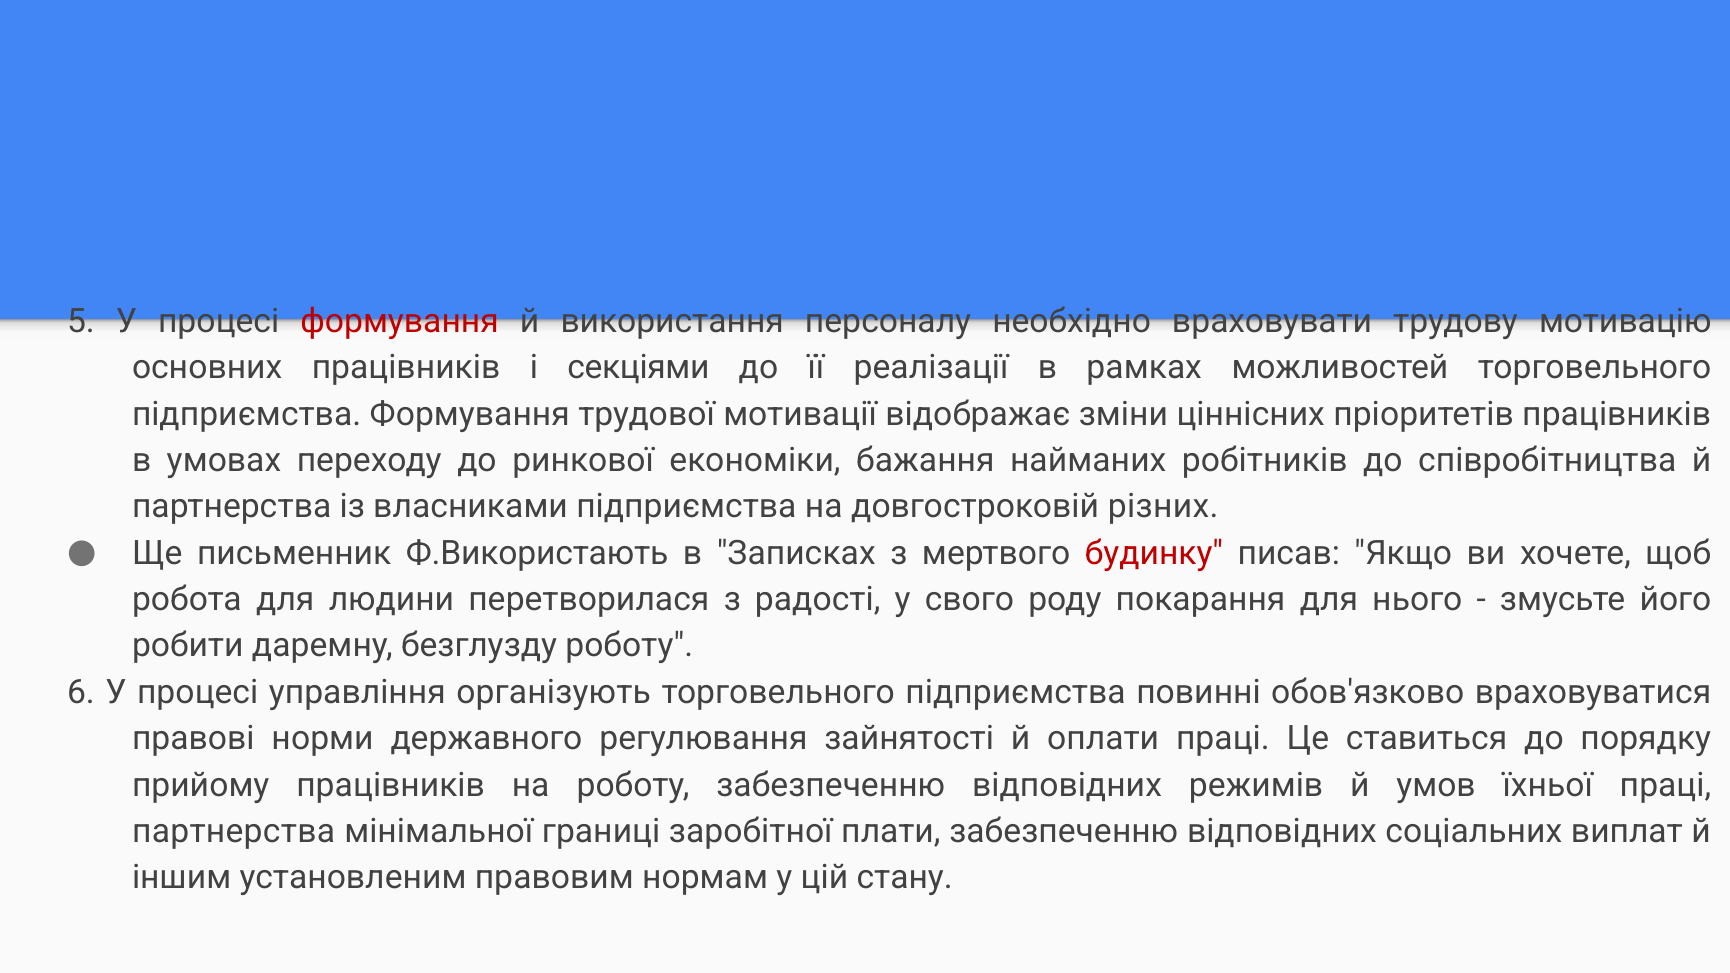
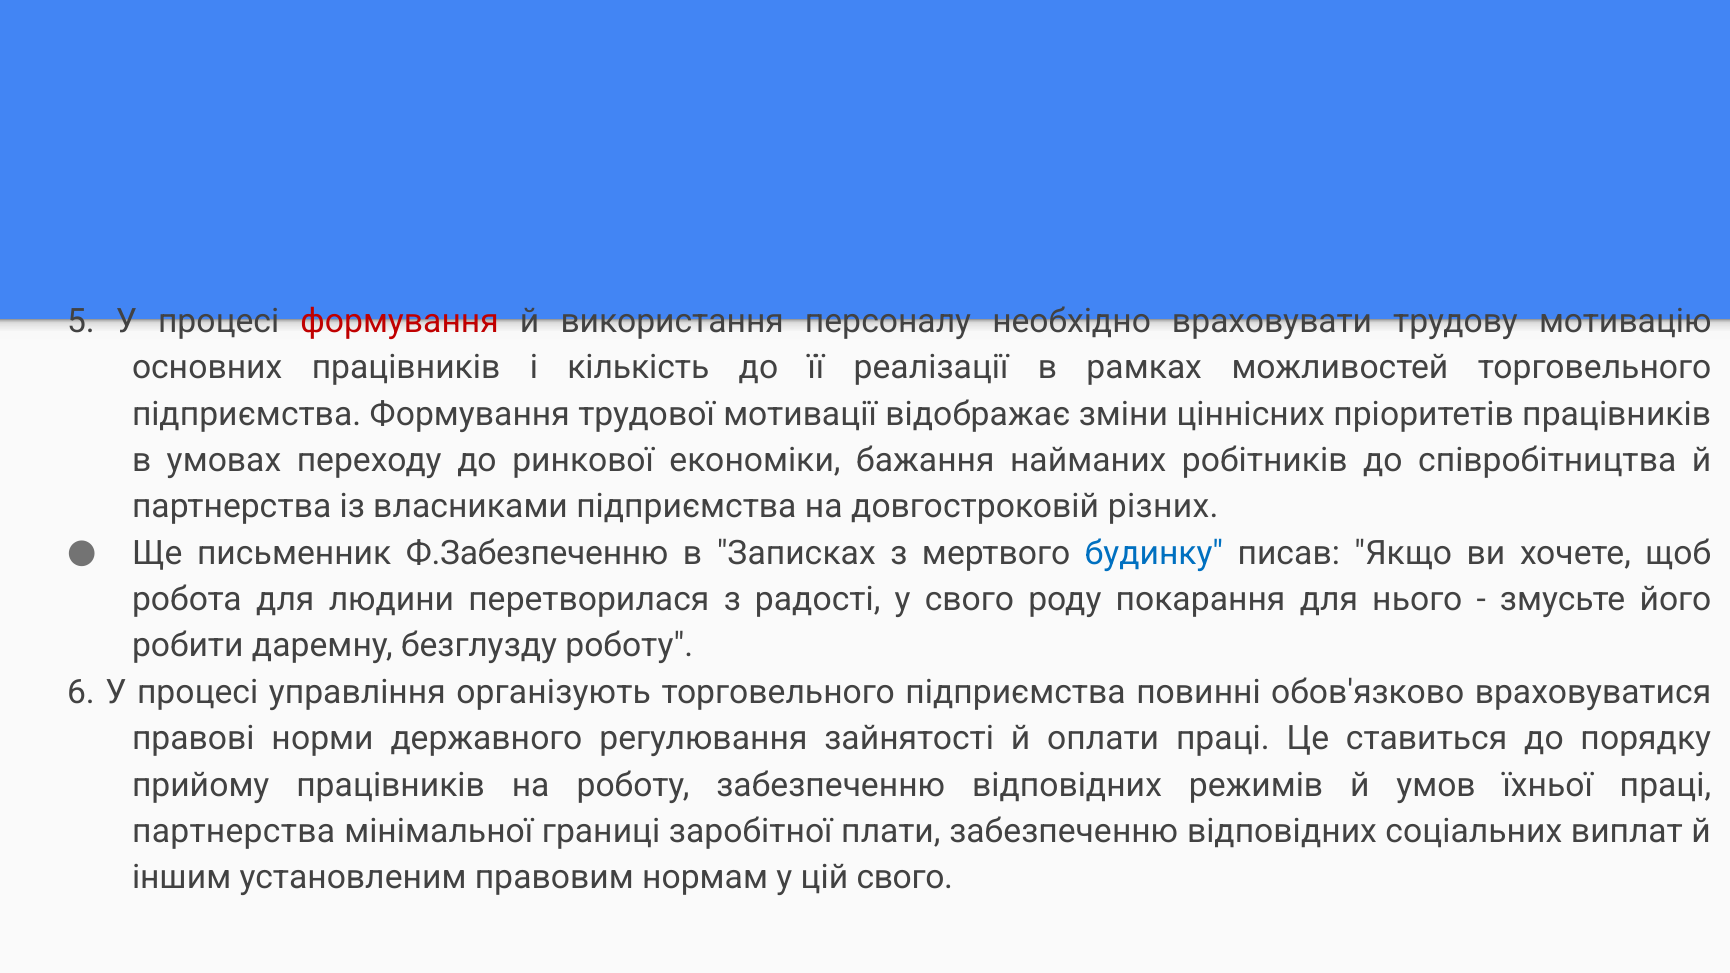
секціями: секціями -> кількість
Ф.Використають: Ф.Використають -> Ф.Забезпеченню
будинку colour: red -> blue
цій стану: стану -> свого
